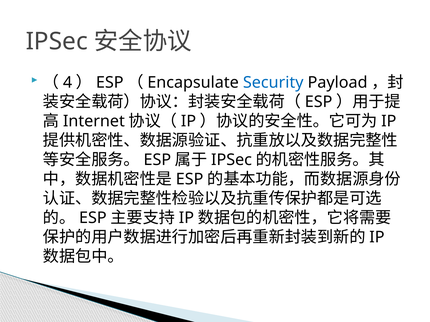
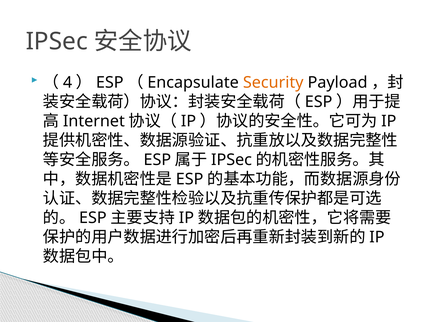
Security colour: blue -> orange
